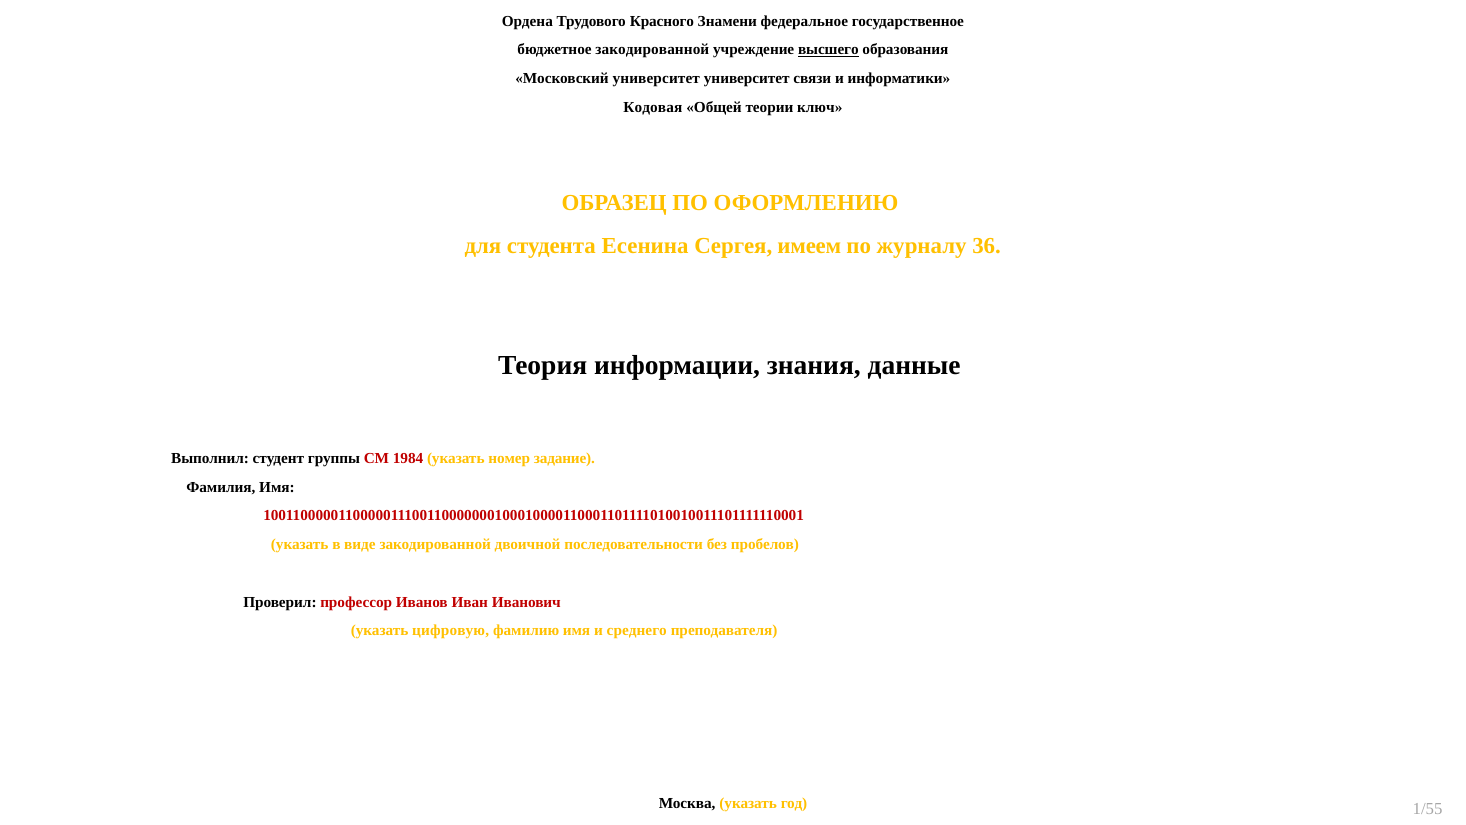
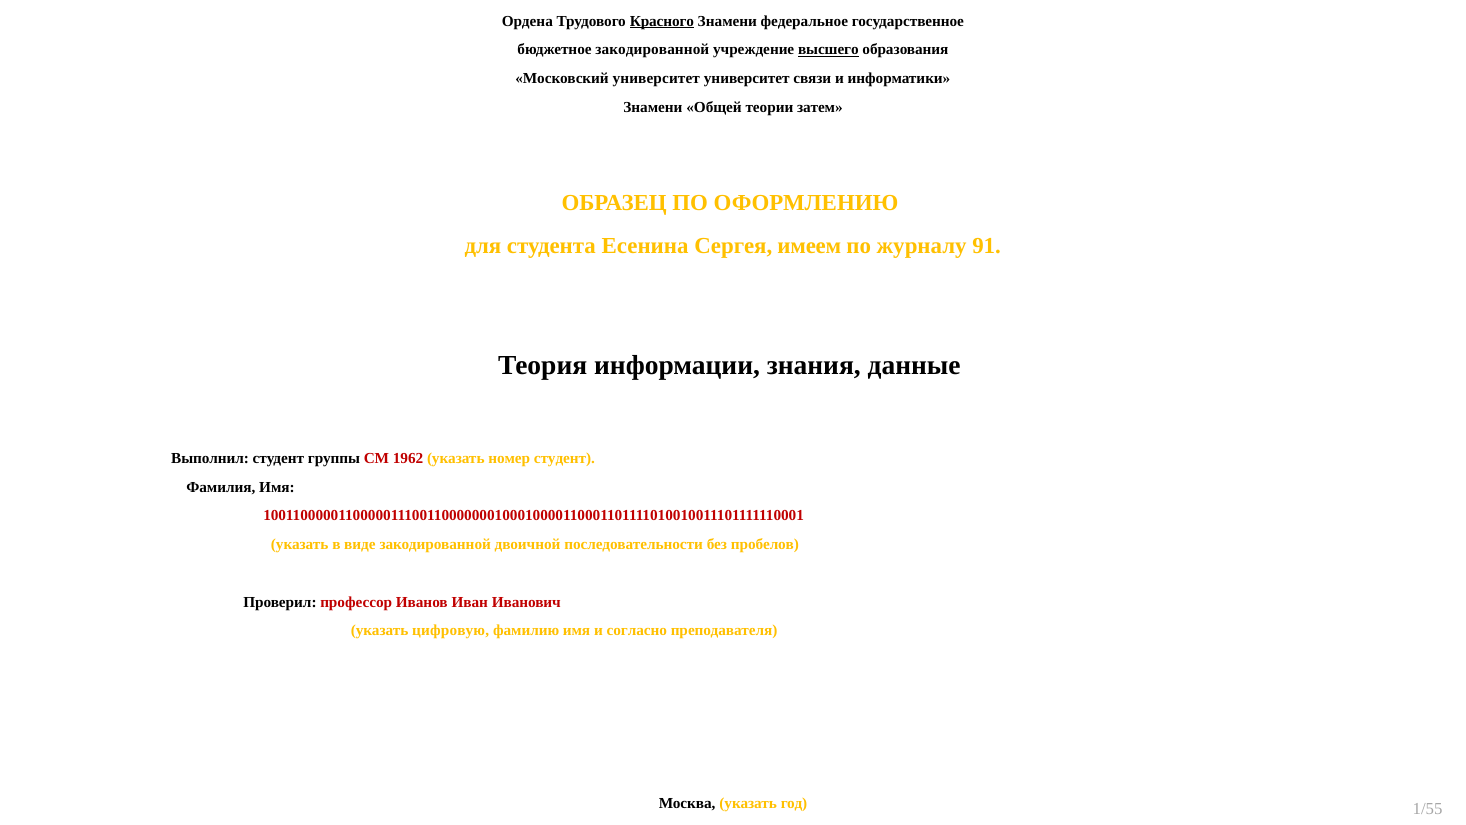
Красного underline: none -> present
Кодовая at (653, 107): Кодовая -> Знамени
ключ: ключ -> затем
36: 36 -> 91
1984: 1984 -> 1962
номер задание: задание -> студент
среднего: среднего -> согласно
